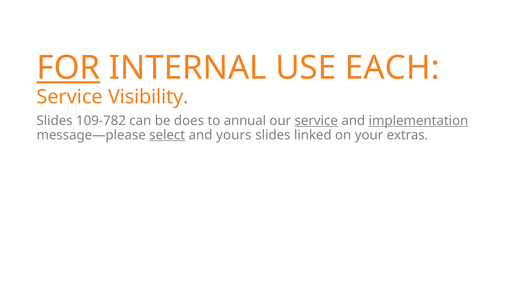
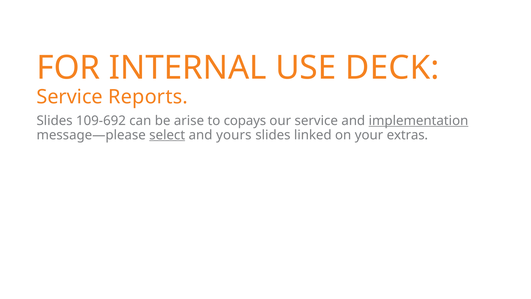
FOR underline: present -> none
EACH: EACH -> DECK
Visibility: Visibility -> Reports
109-782: 109-782 -> 109-692
does: does -> arise
annual: annual -> copays
service at (316, 121) underline: present -> none
